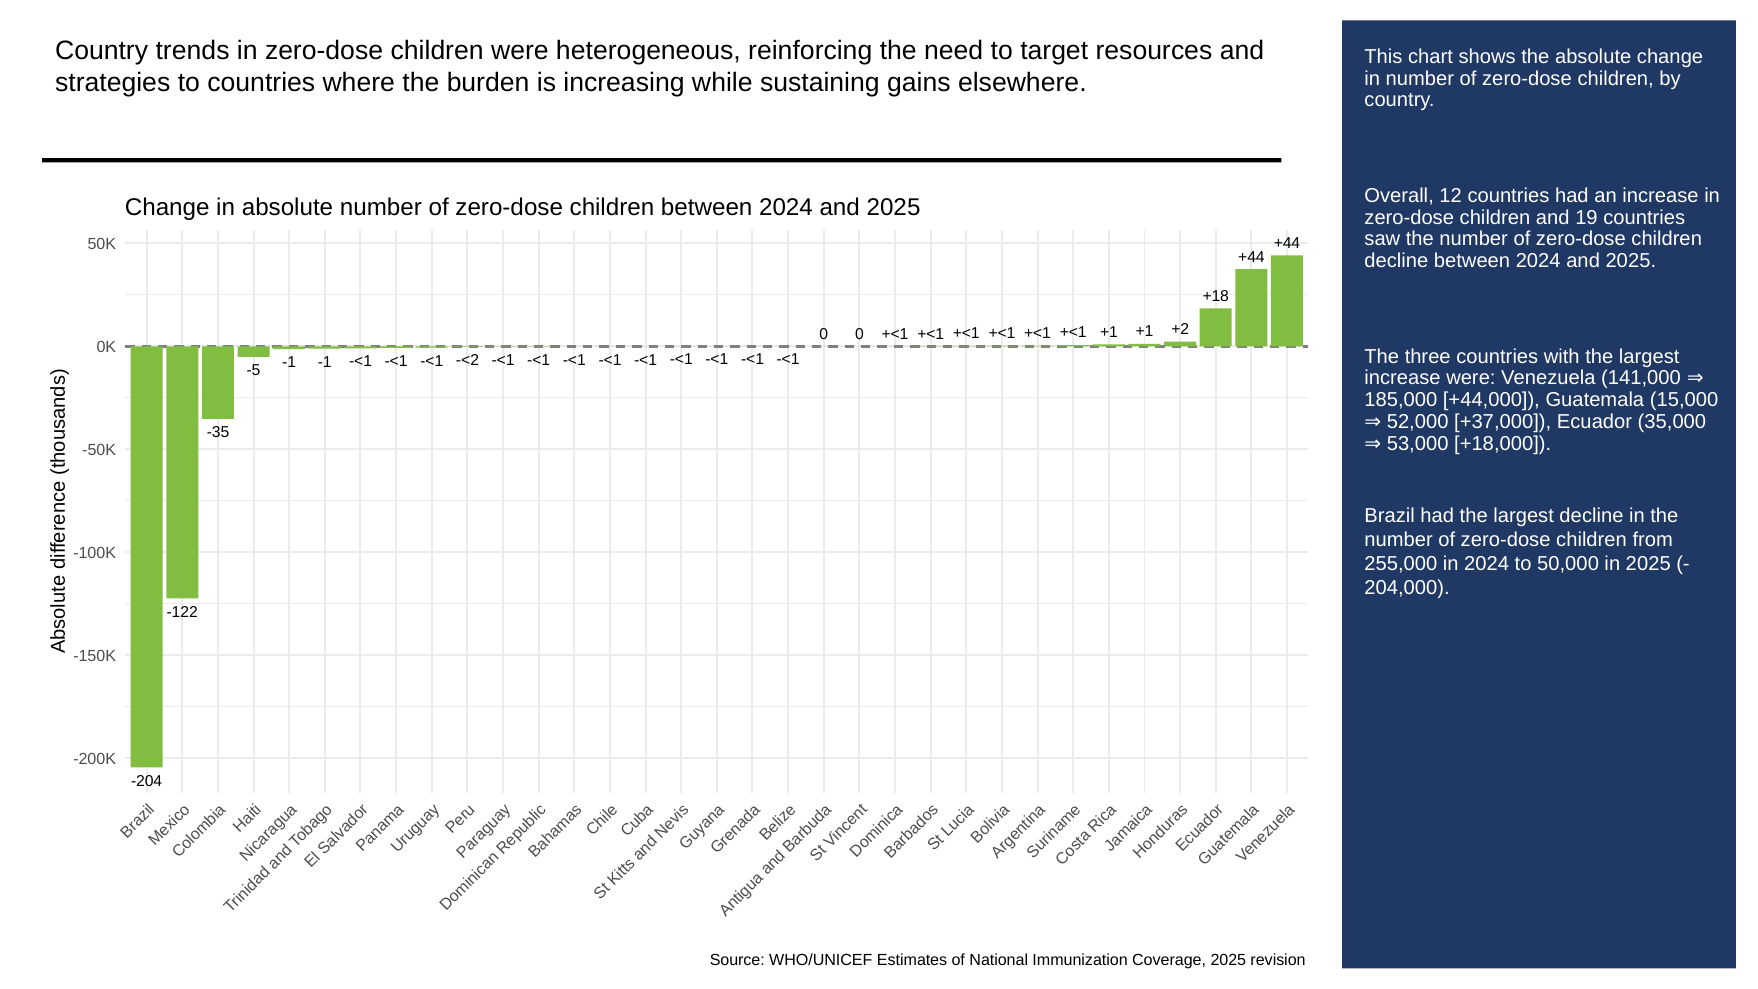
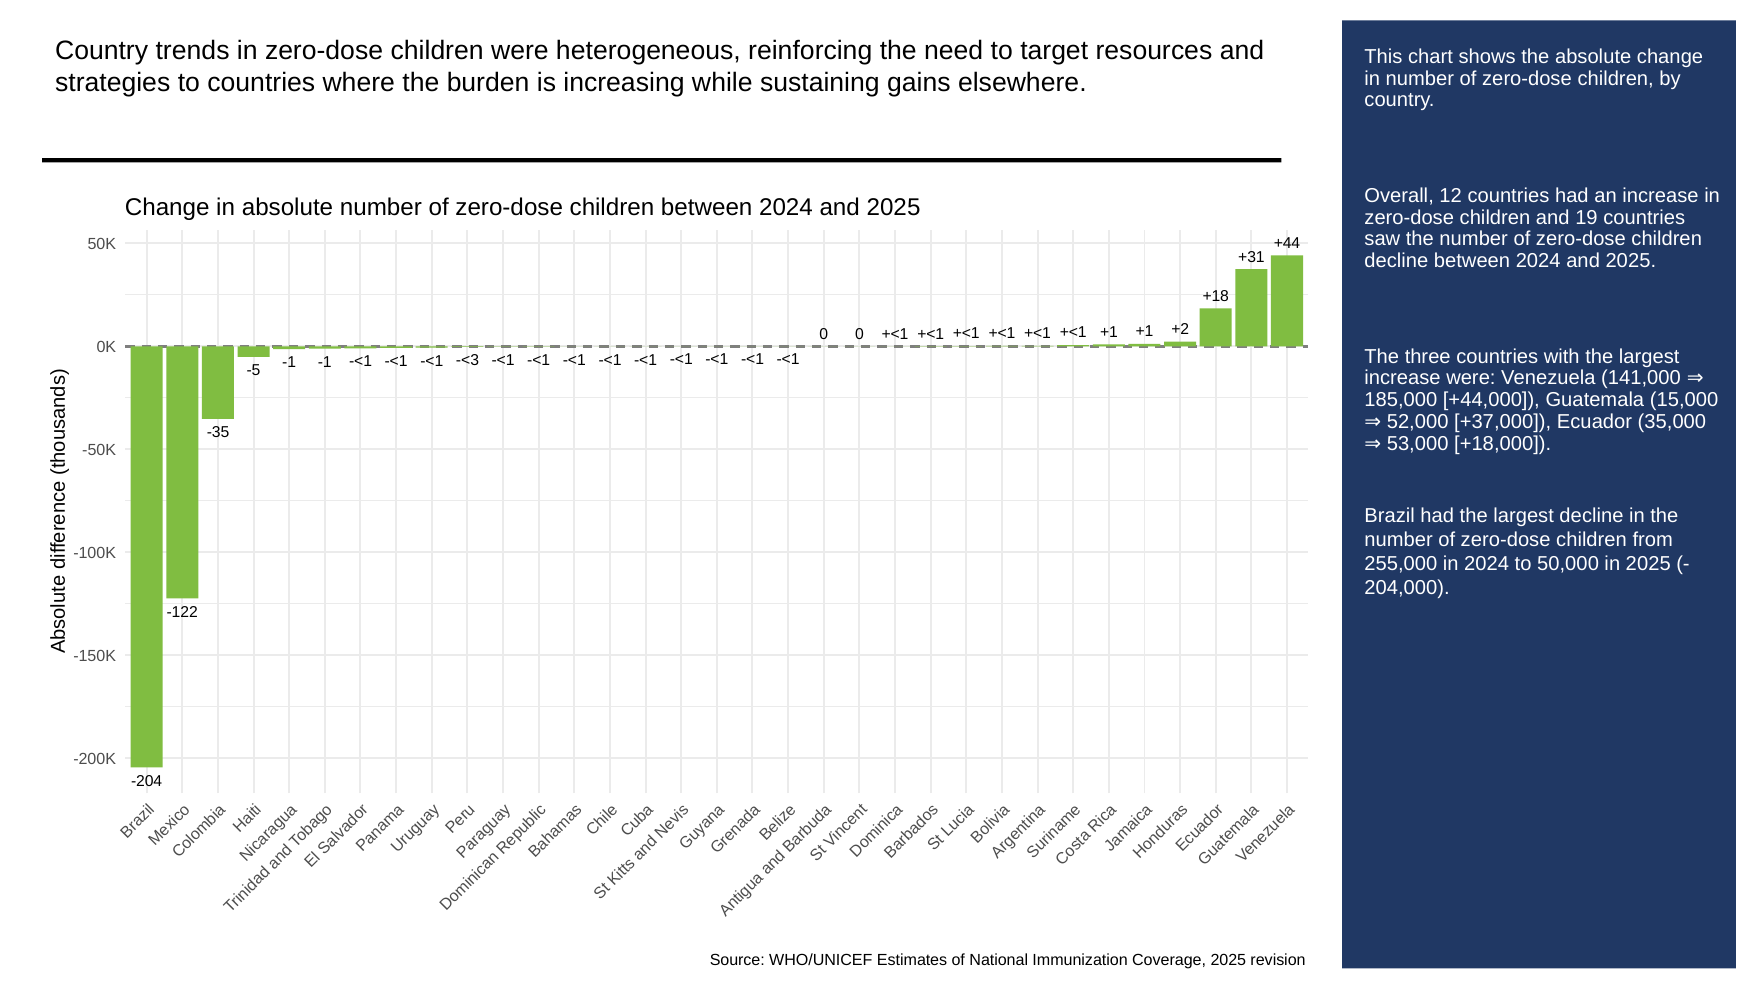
+44 at (1251, 257): +44 -> +31
-<2: -<2 -> -<3
